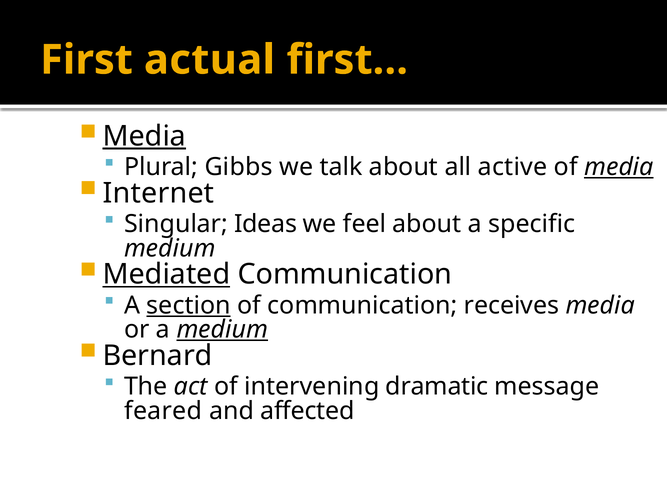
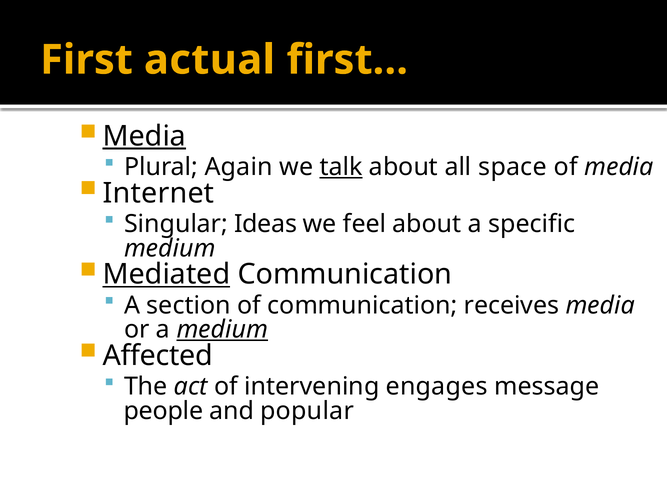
Gibbs: Gibbs -> Again
talk underline: none -> present
active: active -> space
media at (619, 167) underline: present -> none
section underline: present -> none
Bernard: Bernard -> Affected
dramatic: dramatic -> engages
feared: feared -> people
affected: affected -> popular
